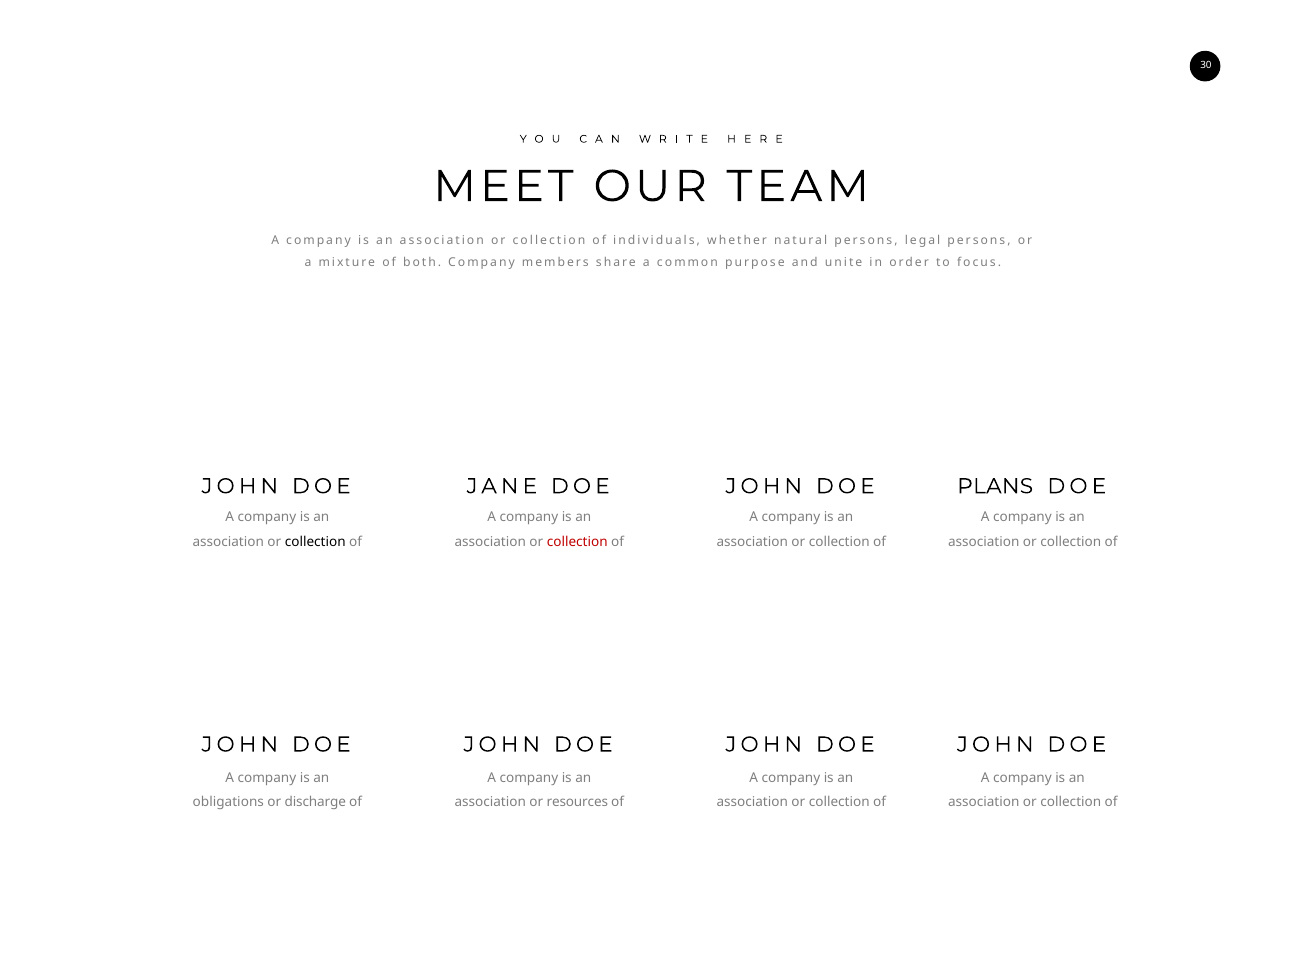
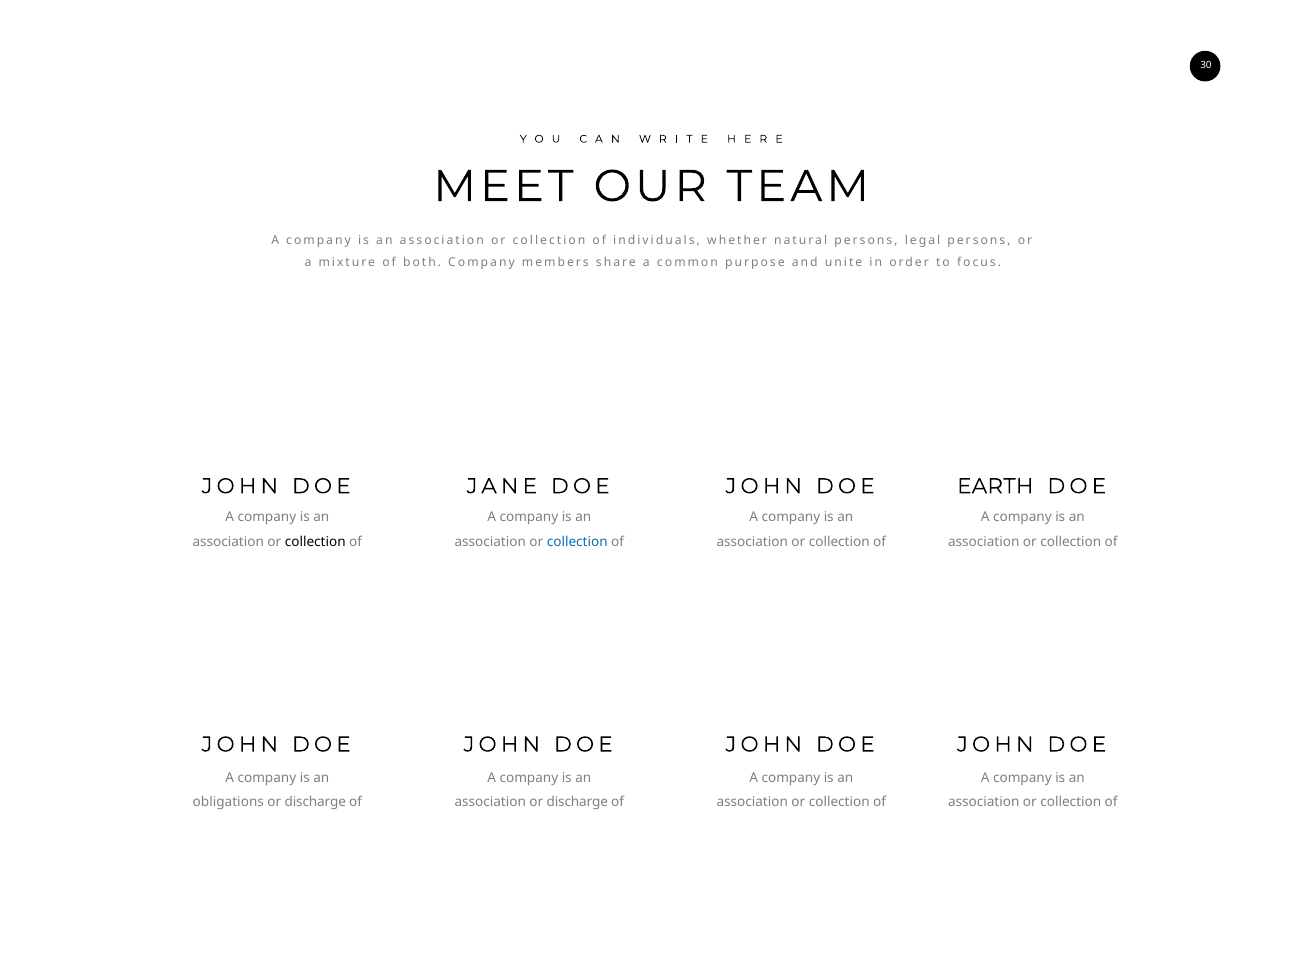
PLANS: PLANS -> EARTH
collection at (577, 542) colour: red -> blue
association or resources: resources -> discharge
